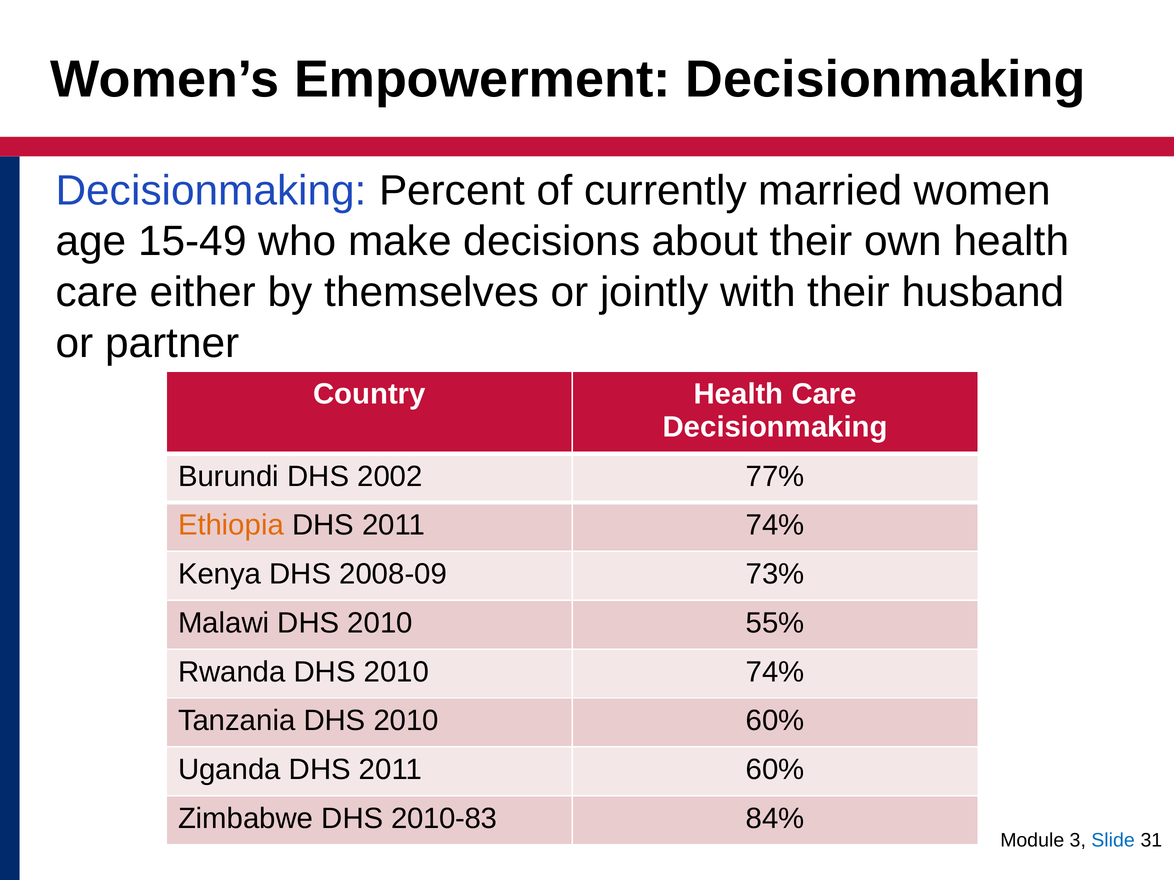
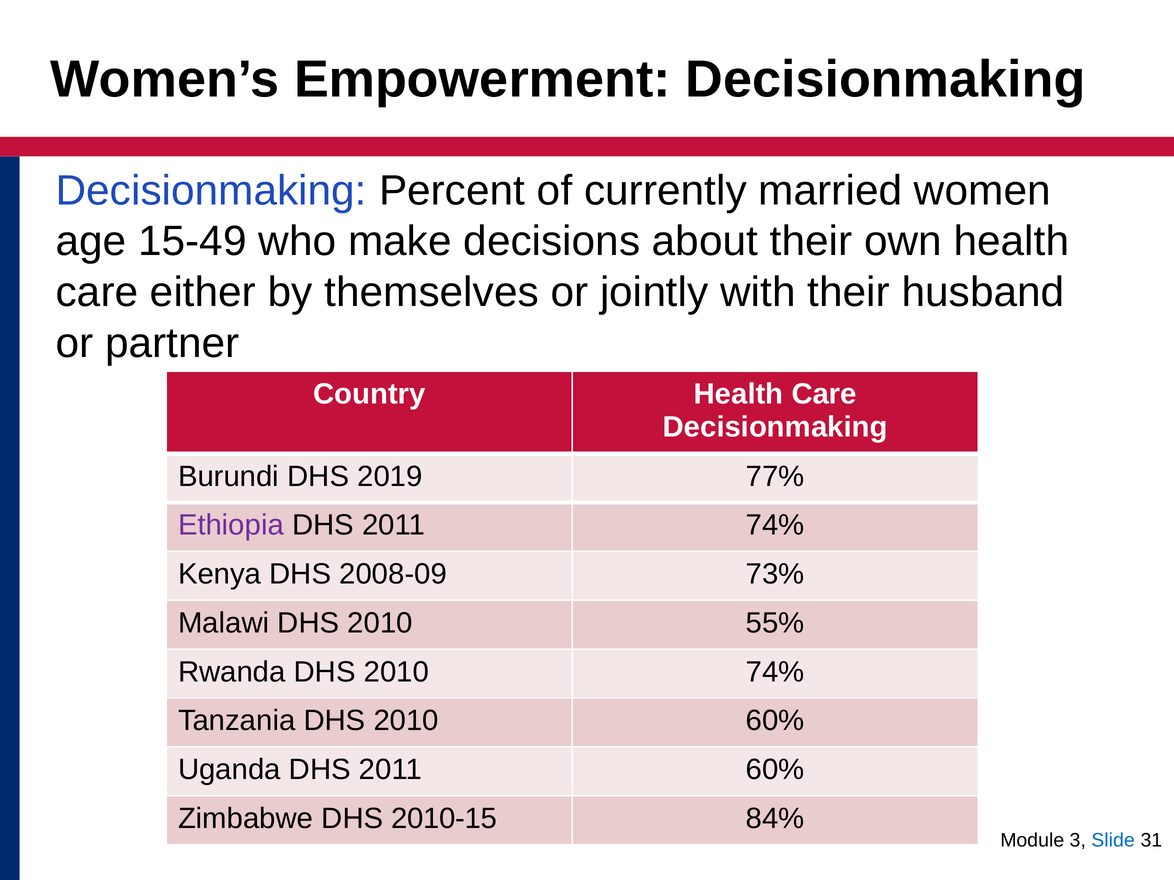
2002: 2002 -> 2019
Ethiopia colour: orange -> purple
2010-83: 2010-83 -> 2010-15
